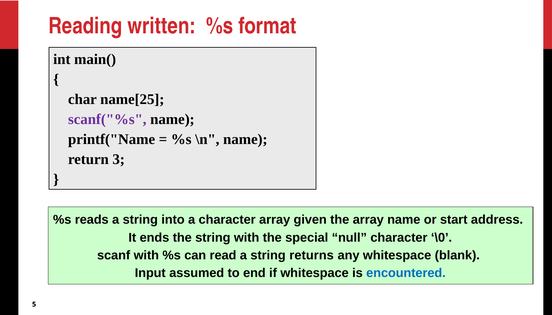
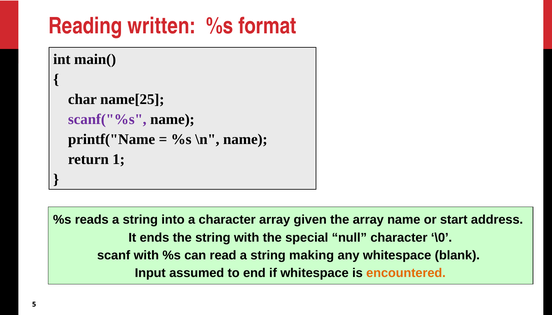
3: 3 -> 1
returns: returns -> making
encountered colour: blue -> orange
